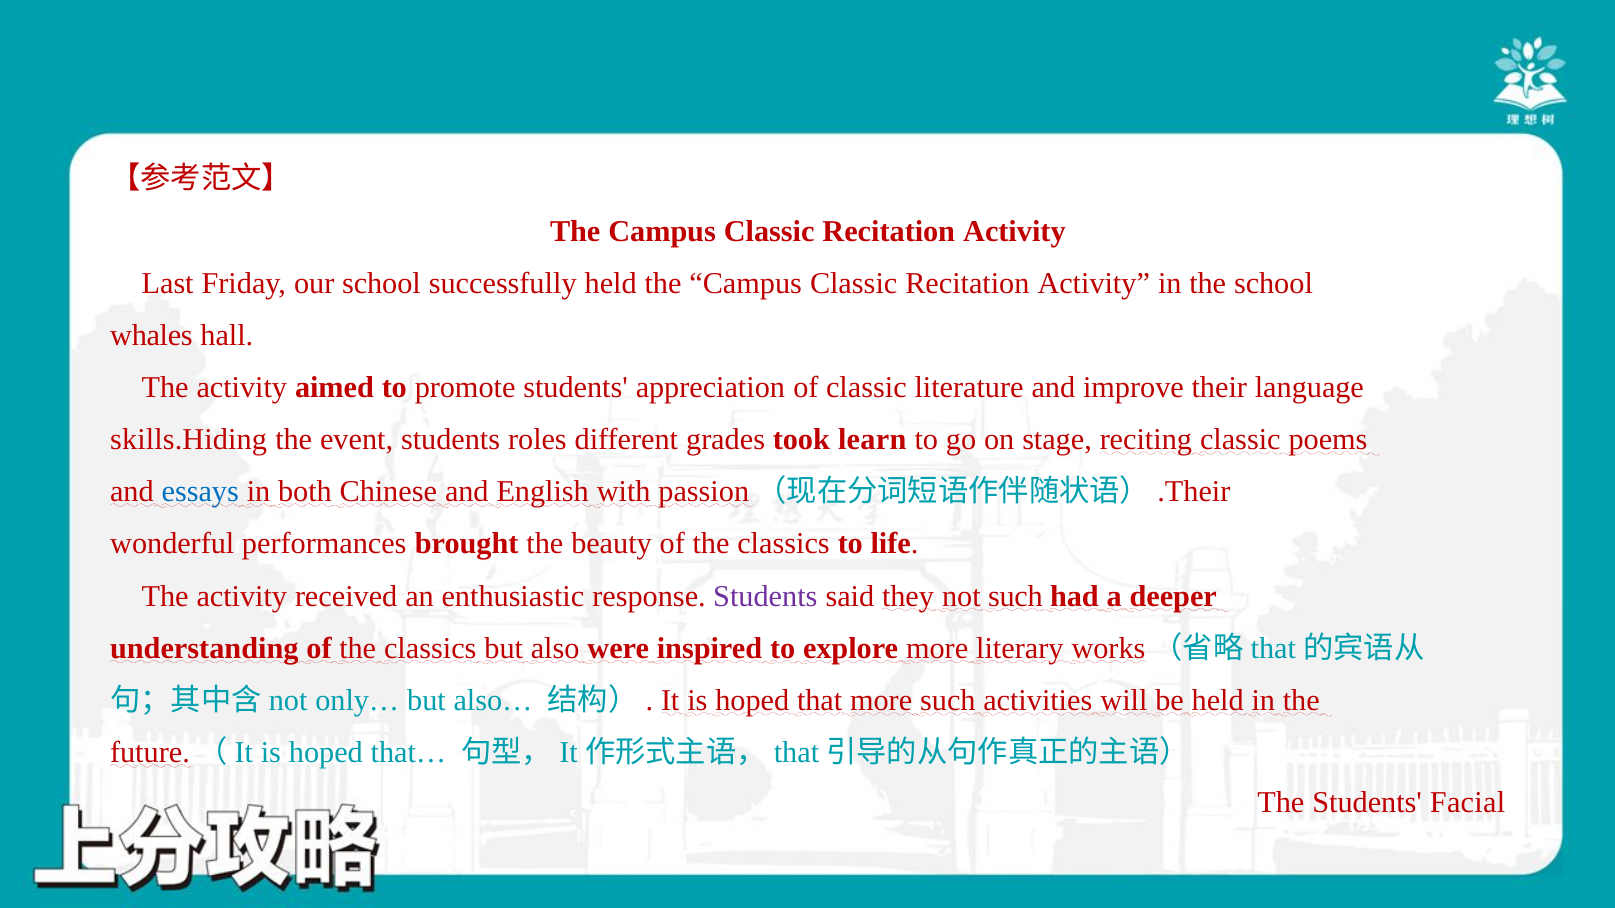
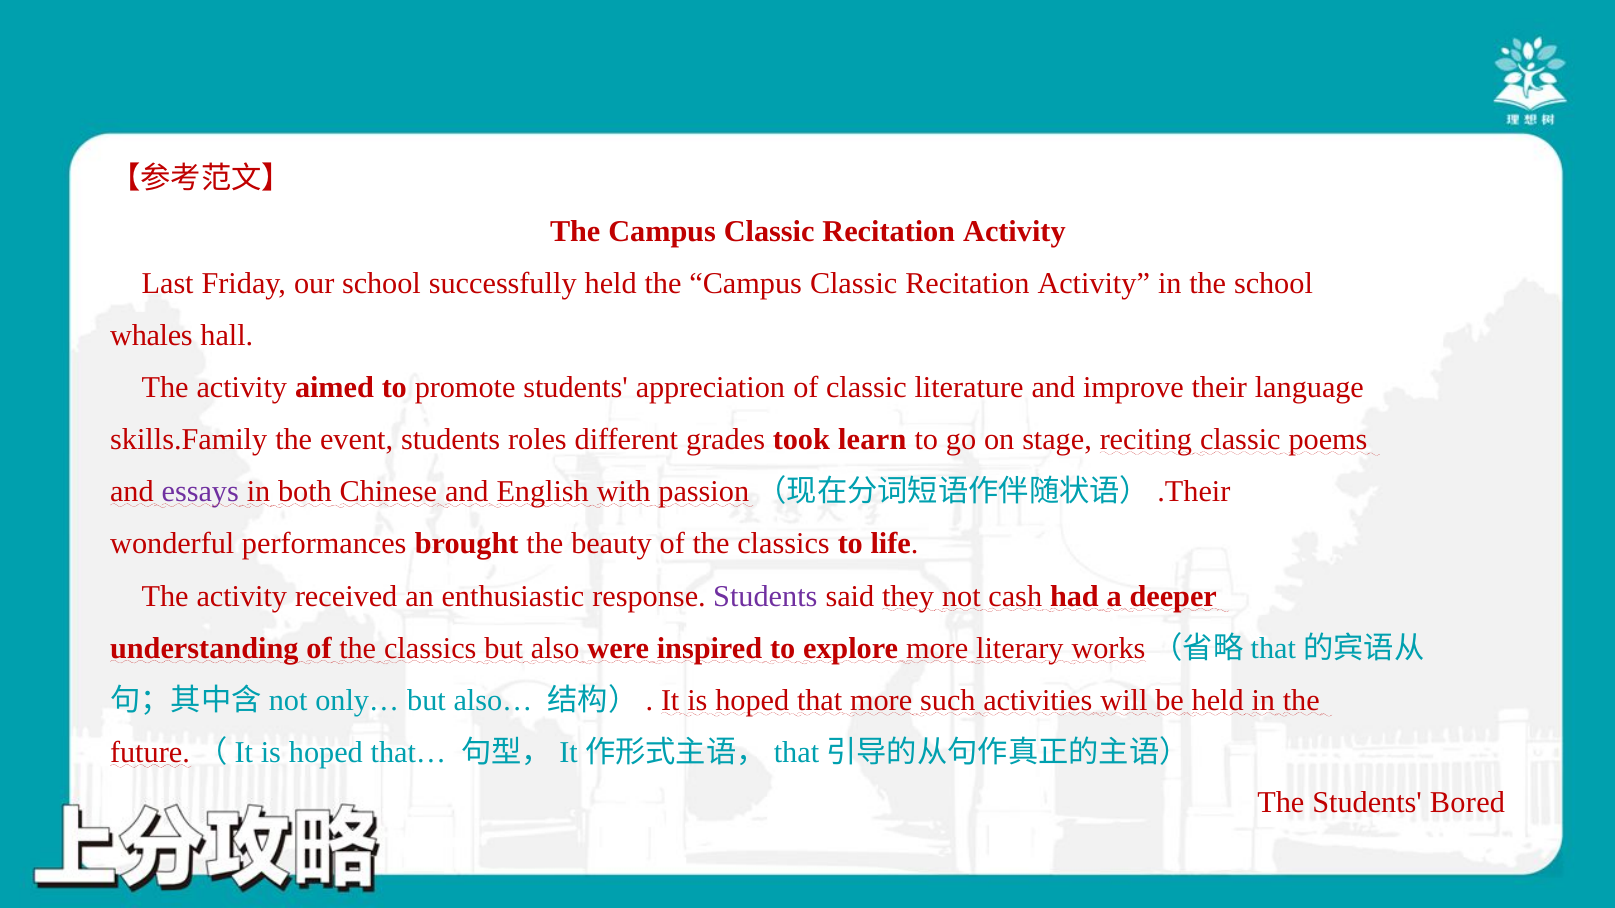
skills.Hiding: skills.Hiding -> skills.Family
essays colour: blue -> purple
not such: such -> cash
Facial: Facial -> Bored
